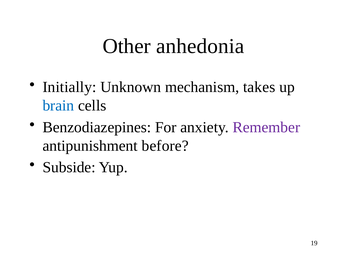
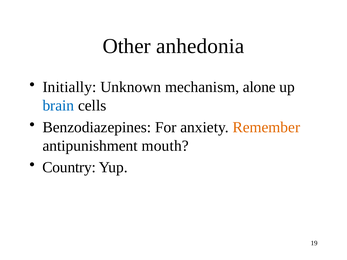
takes: takes -> alone
Remember colour: purple -> orange
before: before -> mouth
Subside: Subside -> Country
